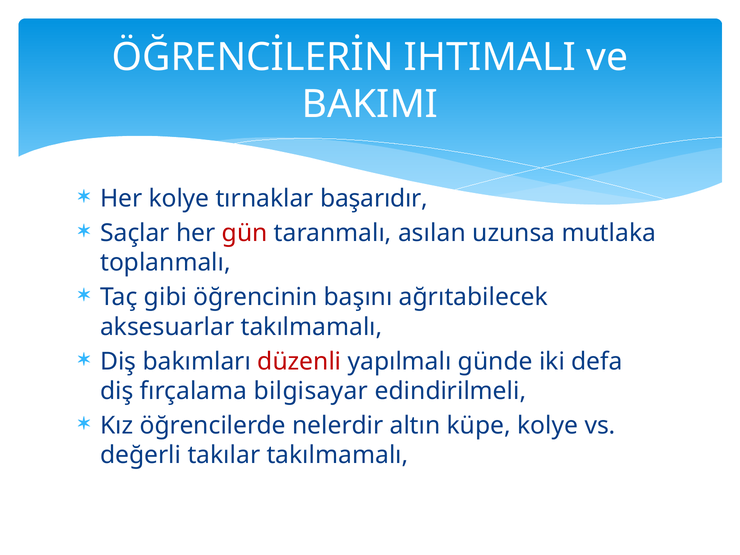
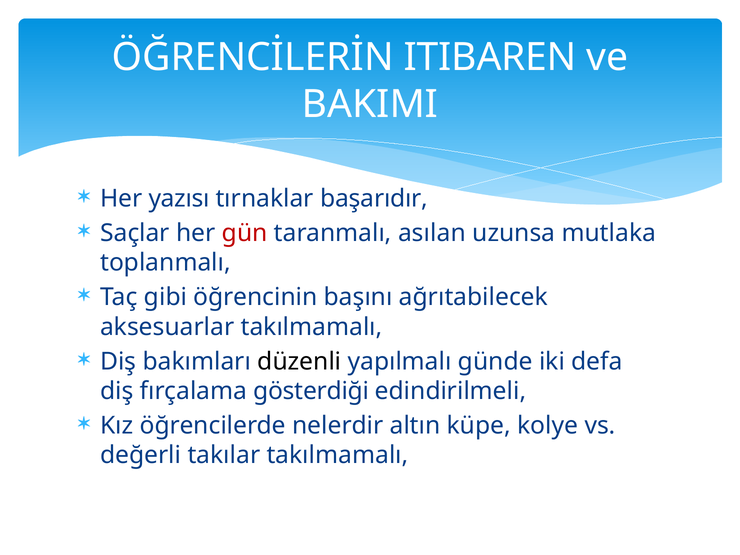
IHTIMALI: IHTIMALI -> ITIBAREN
Her kolye: kolye -> yazısı
düzenli colour: red -> black
bilgisayar: bilgisayar -> gösterdiği
